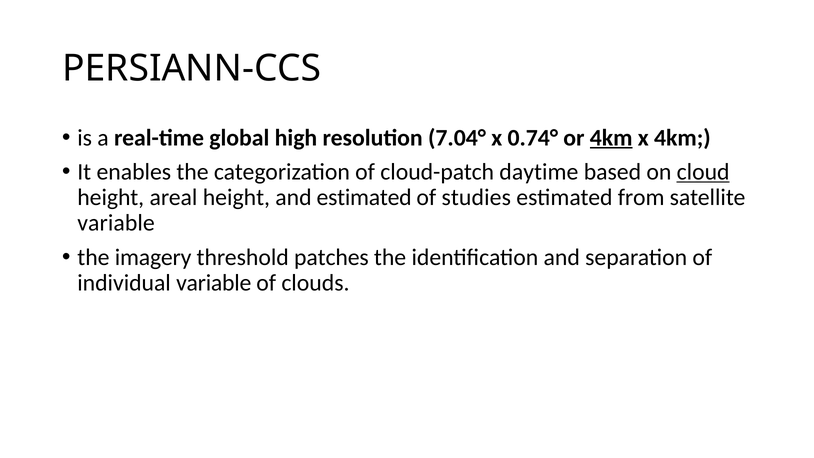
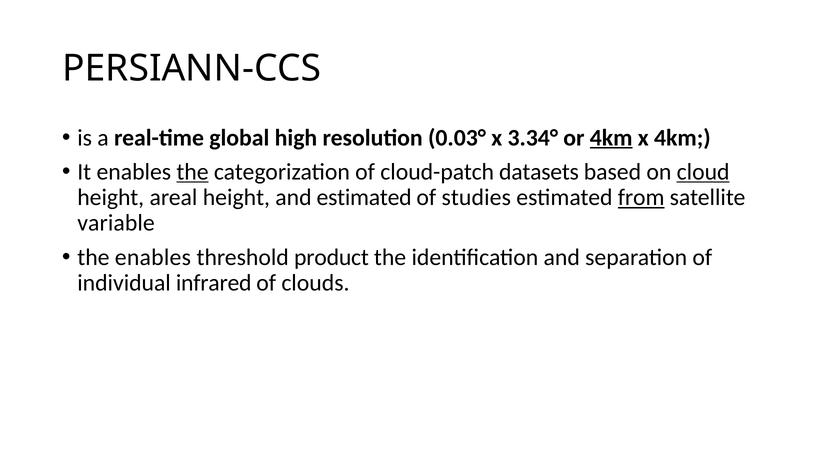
7.04°: 7.04° -> 0.03°
0.74°: 0.74° -> 3.34°
the at (193, 172) underline: none -> present
daytime: daytime -> datasets
from underline: none -> present
the imagery: imagery -> enables
patches: patches -> product
individual variable: variable -> infrared
